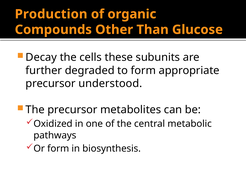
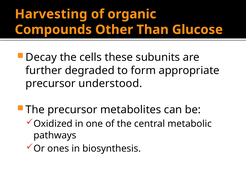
Production: Production -> Harvesting
Or form: form -> ones
